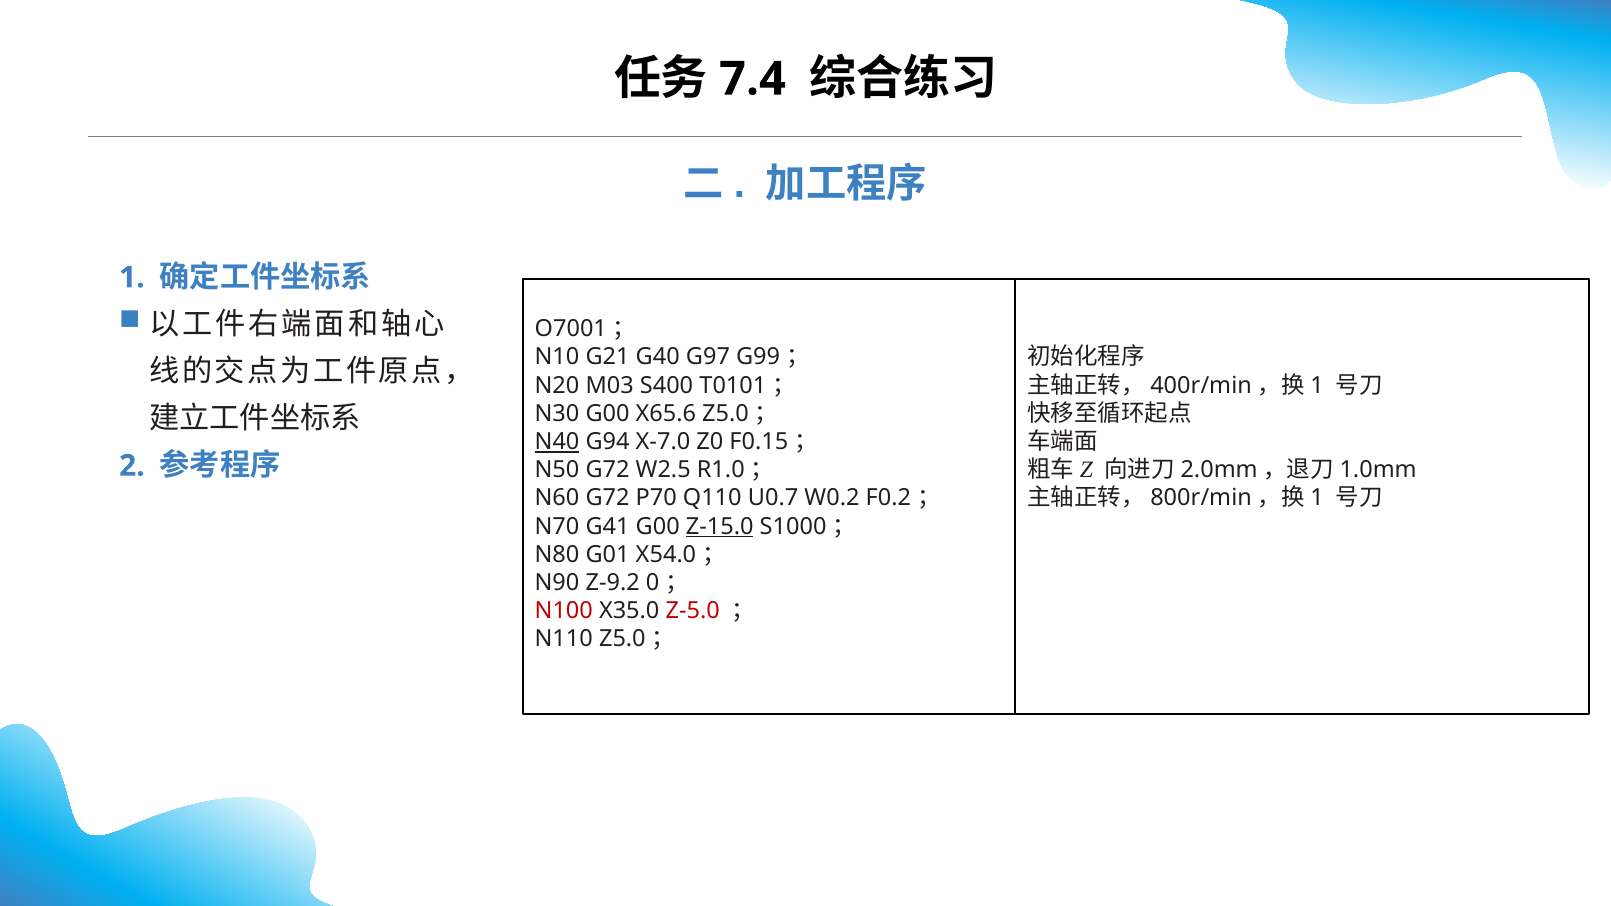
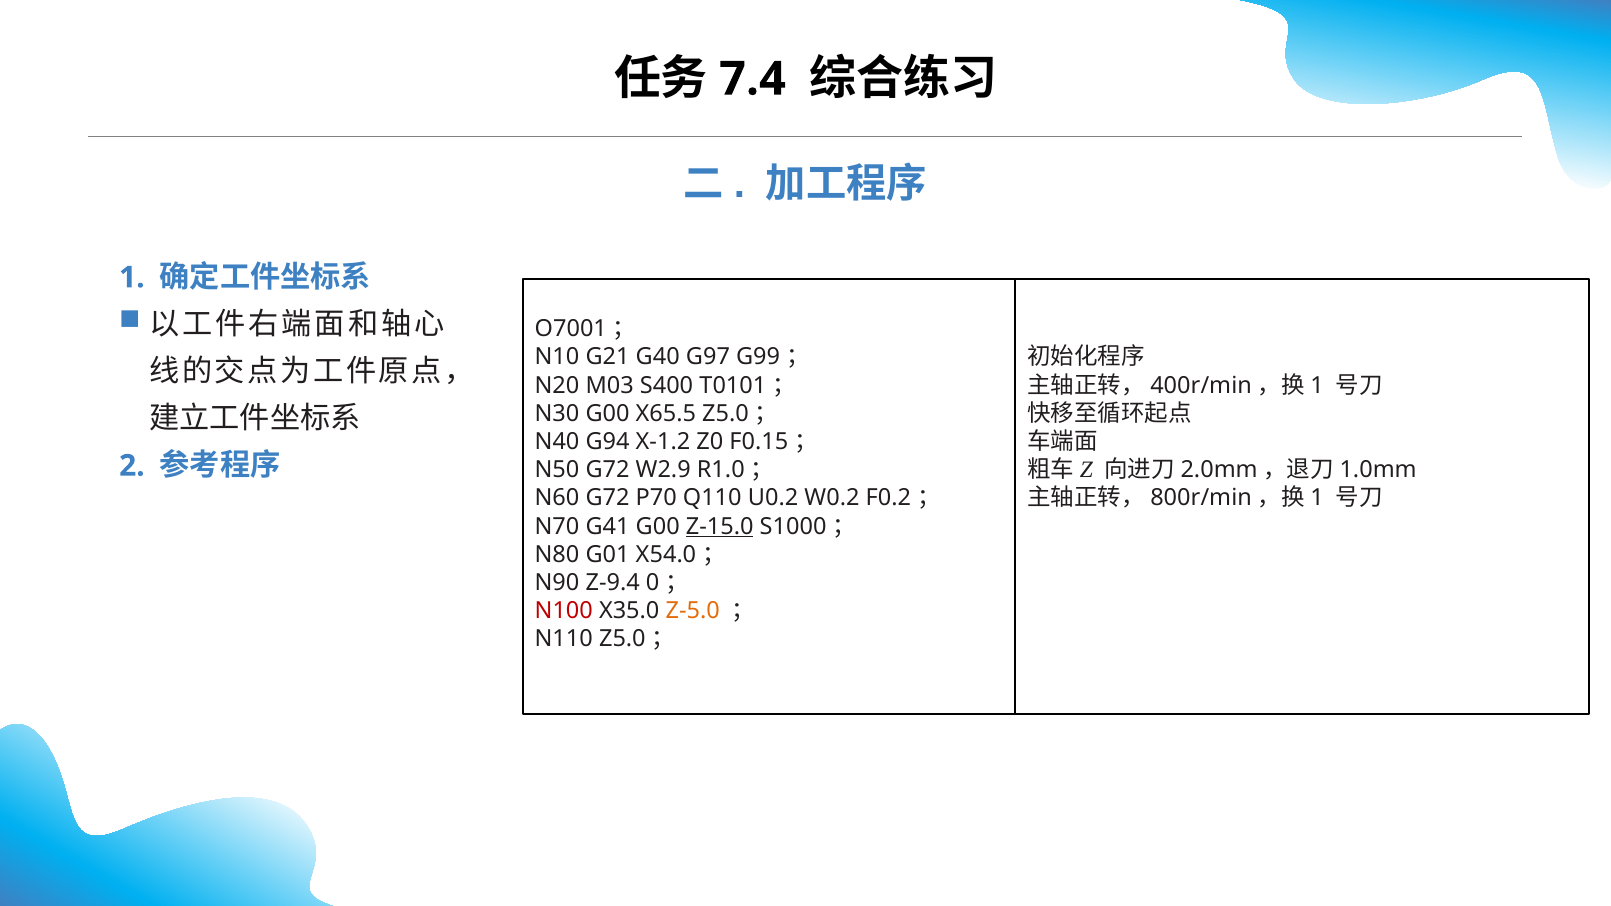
X65.6: X65.6 -> X65.5
N40 underline: present -> none
X-7.0: X-7.0 -> X-1.2
W2.5: W2.5 -> W2.9
U0.7: U0.7 -> U0.2
Z-9.2: Z-9.2 -> Z-9.4
Z-5.0 colour: red -> orange
